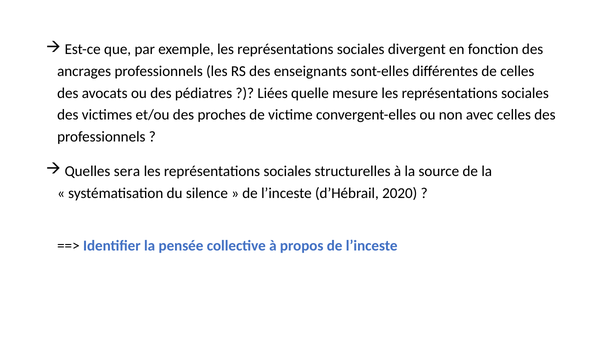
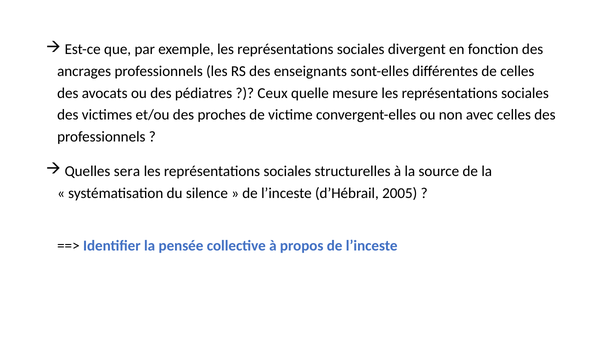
Liées: Liées -> Ceux
2020: 2020 -> 2005
